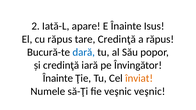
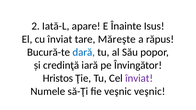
cu răpus: răpus -> înviat
tare Credinţă: Credinţă -> Măreşte
Înainte at (58, 78): Înainte -> Hristos
înviat at (139, 78) colour: orange -> purple
